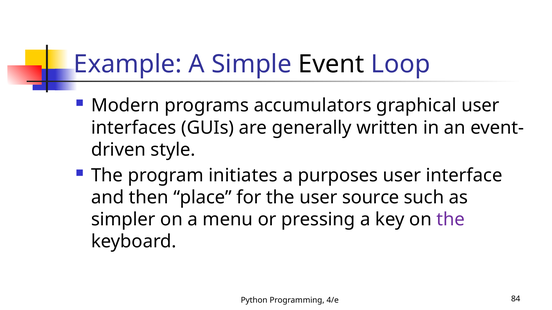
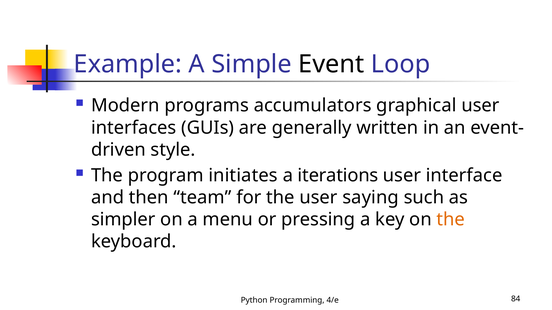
purposes: purposes -> iterations
place: place -> team
source: source -> saying
the at (451, 220) colour: purple -> orange
